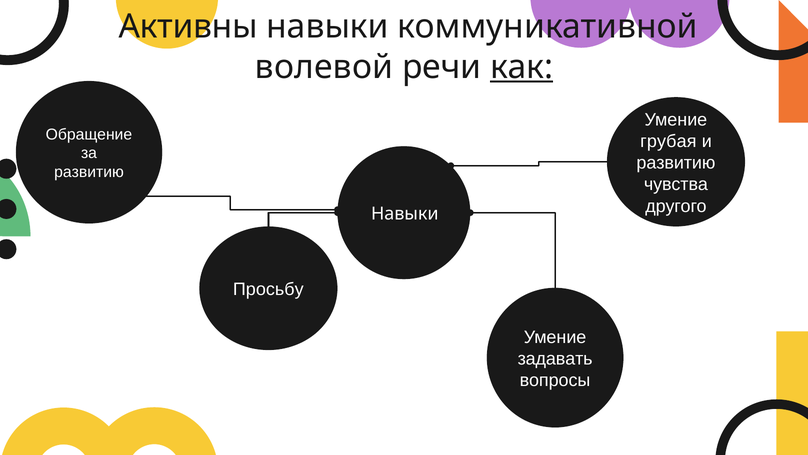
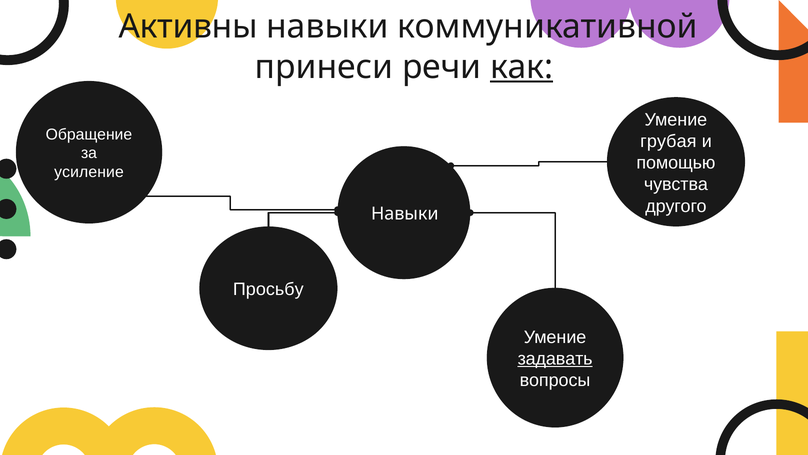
волевой: волевой -> принеси
развитию at (676, 163): развитию -> помощью
развитию at (89, 172): развитию -> усиление
задавать underline: none -> present
